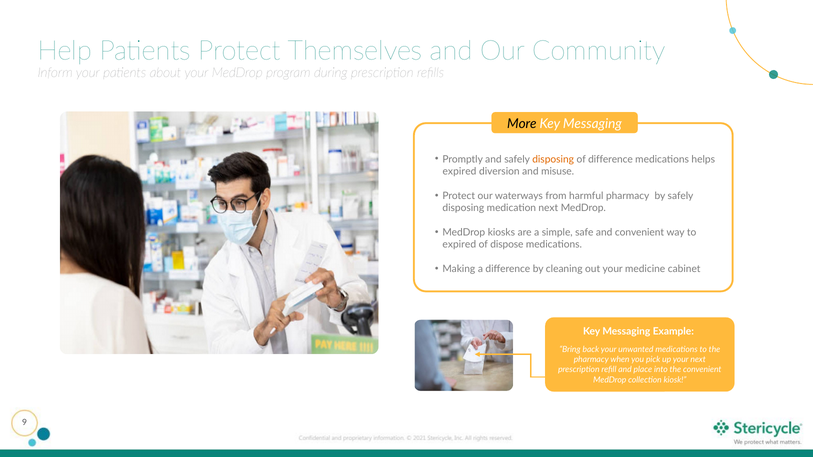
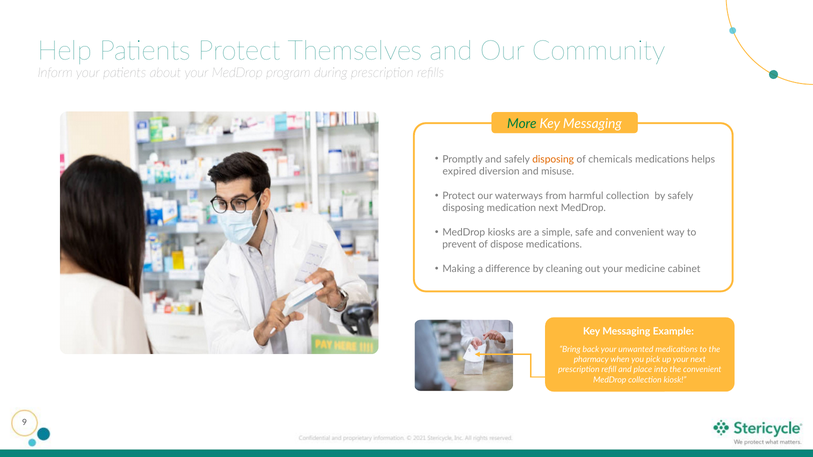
More colour: black -> green
of difference: difference -> chemicals
harmful pharmacy: pharmacy -> collection
expired at (459, 245): expired -> prevent
